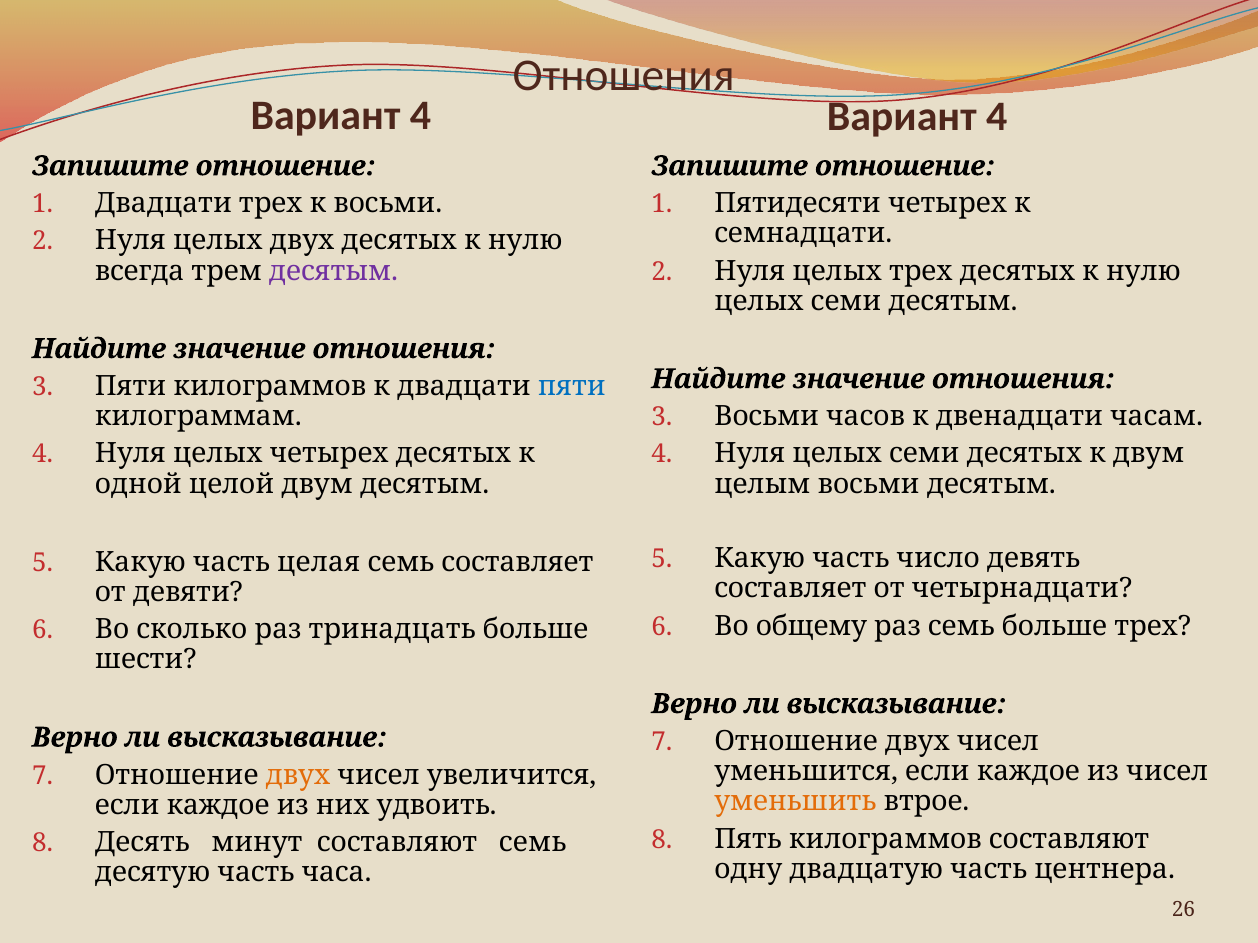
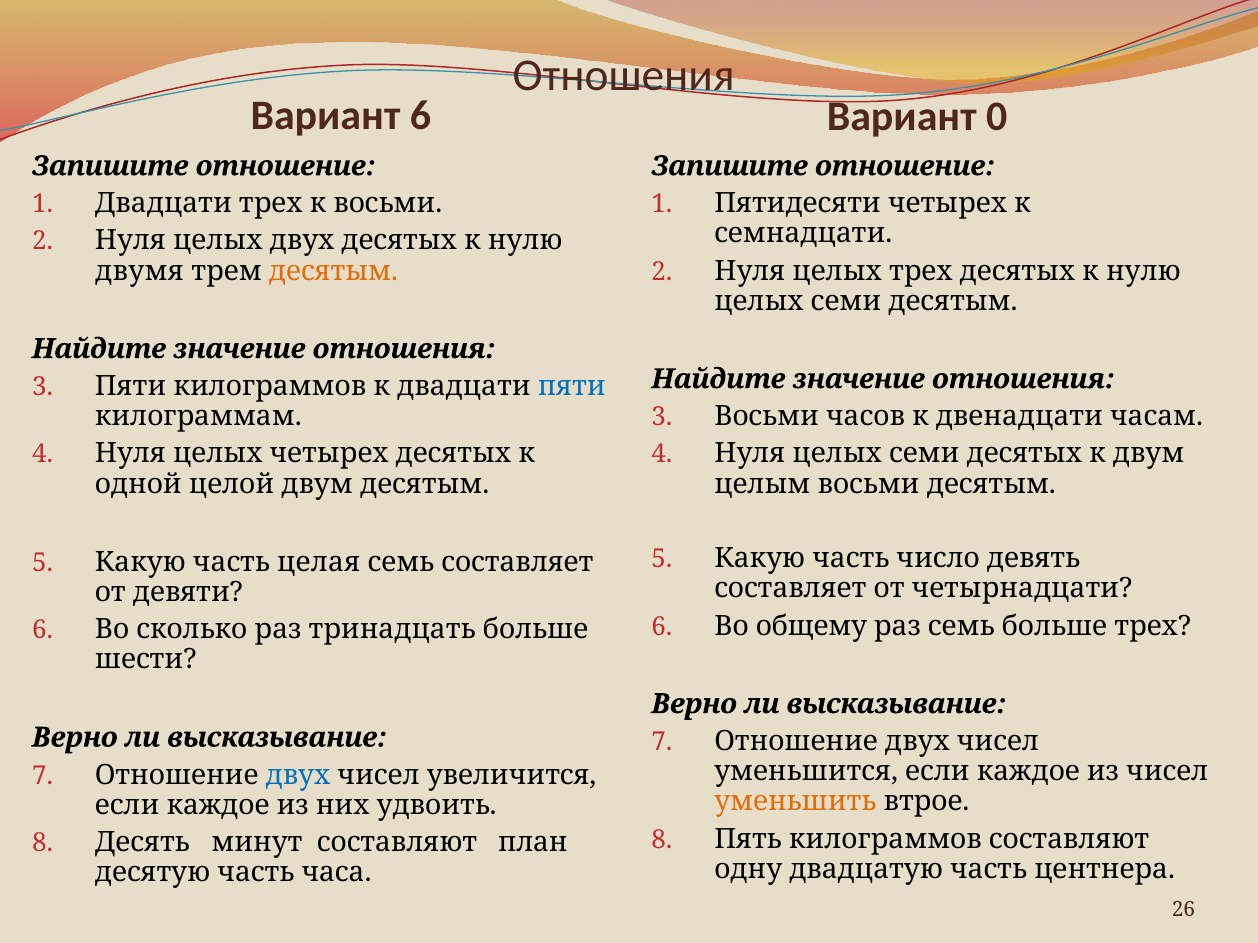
4 at (420, 116): 4 -> 6
4 at (997, 117): 4 -> 0
всегда: всегда -> двумя
десятым at (334, 271) colour: purple -> orange
двух at (298, 775) colour: orange -> blue
составляют семь: семь -> план
